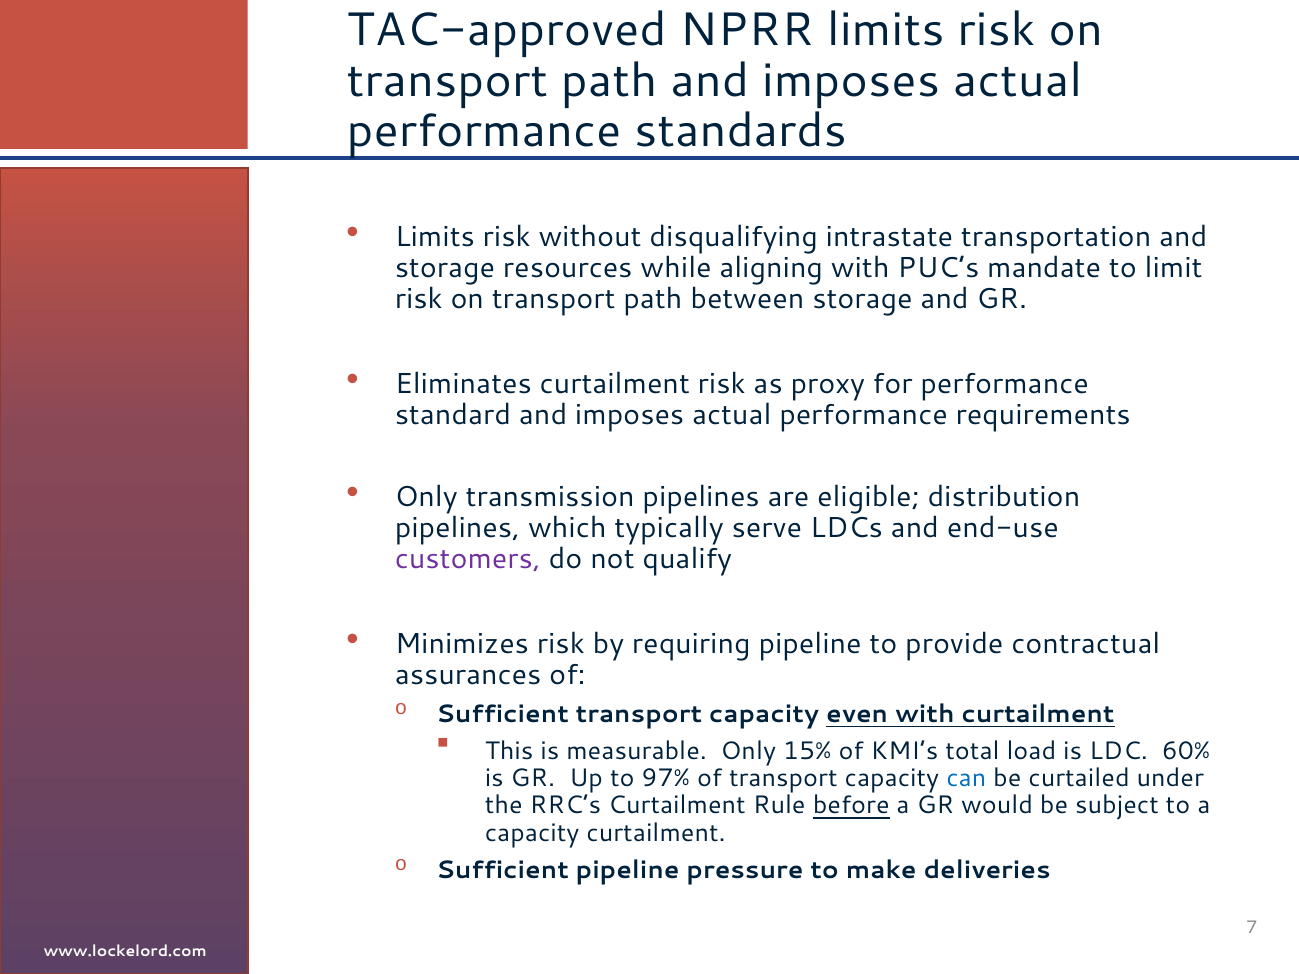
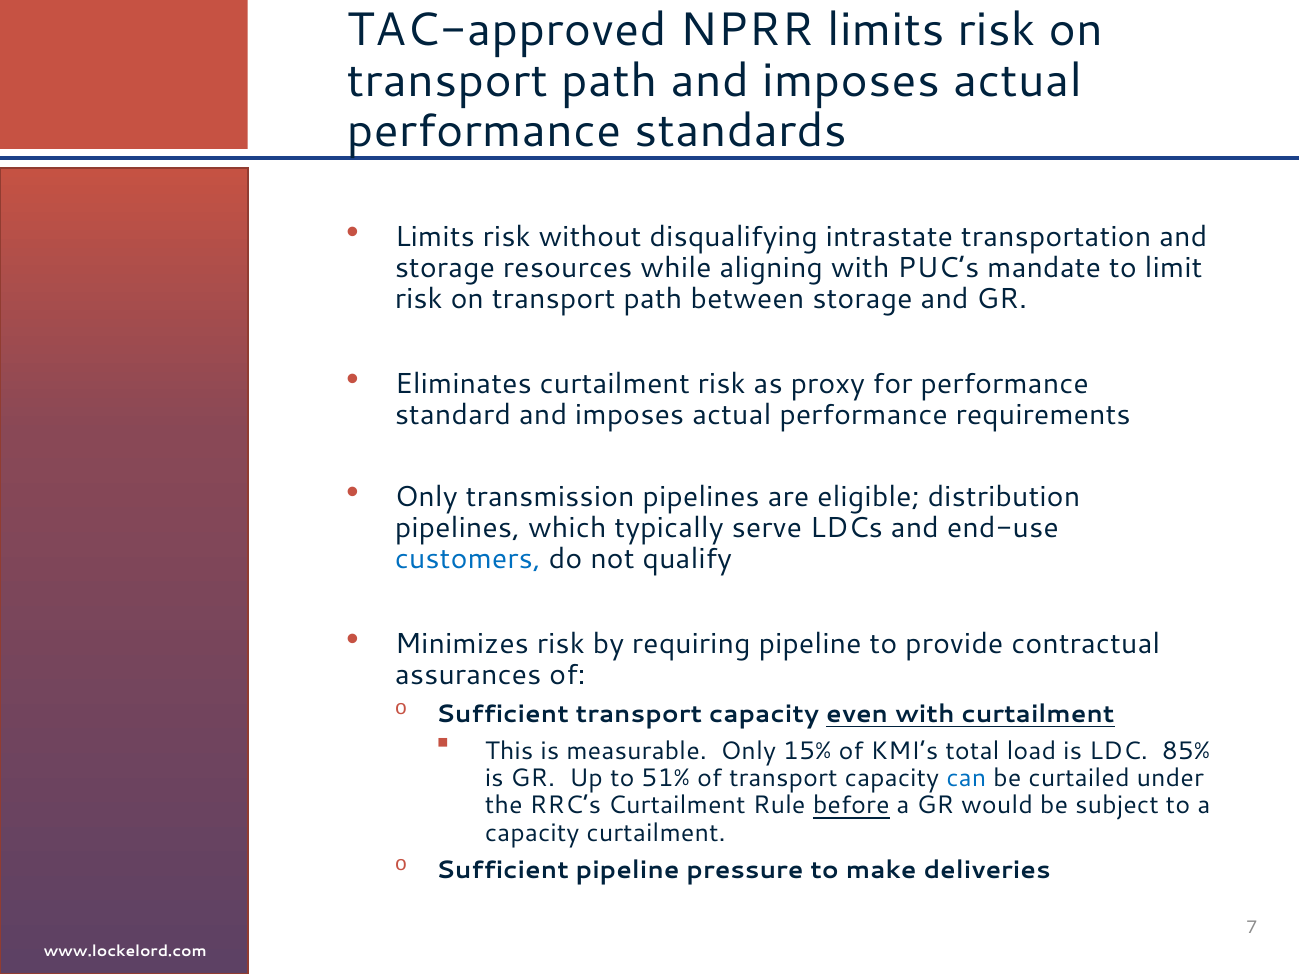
customers colour: purple -> blue
60%: 60% -> 85%
97%: 97% -> 51%
